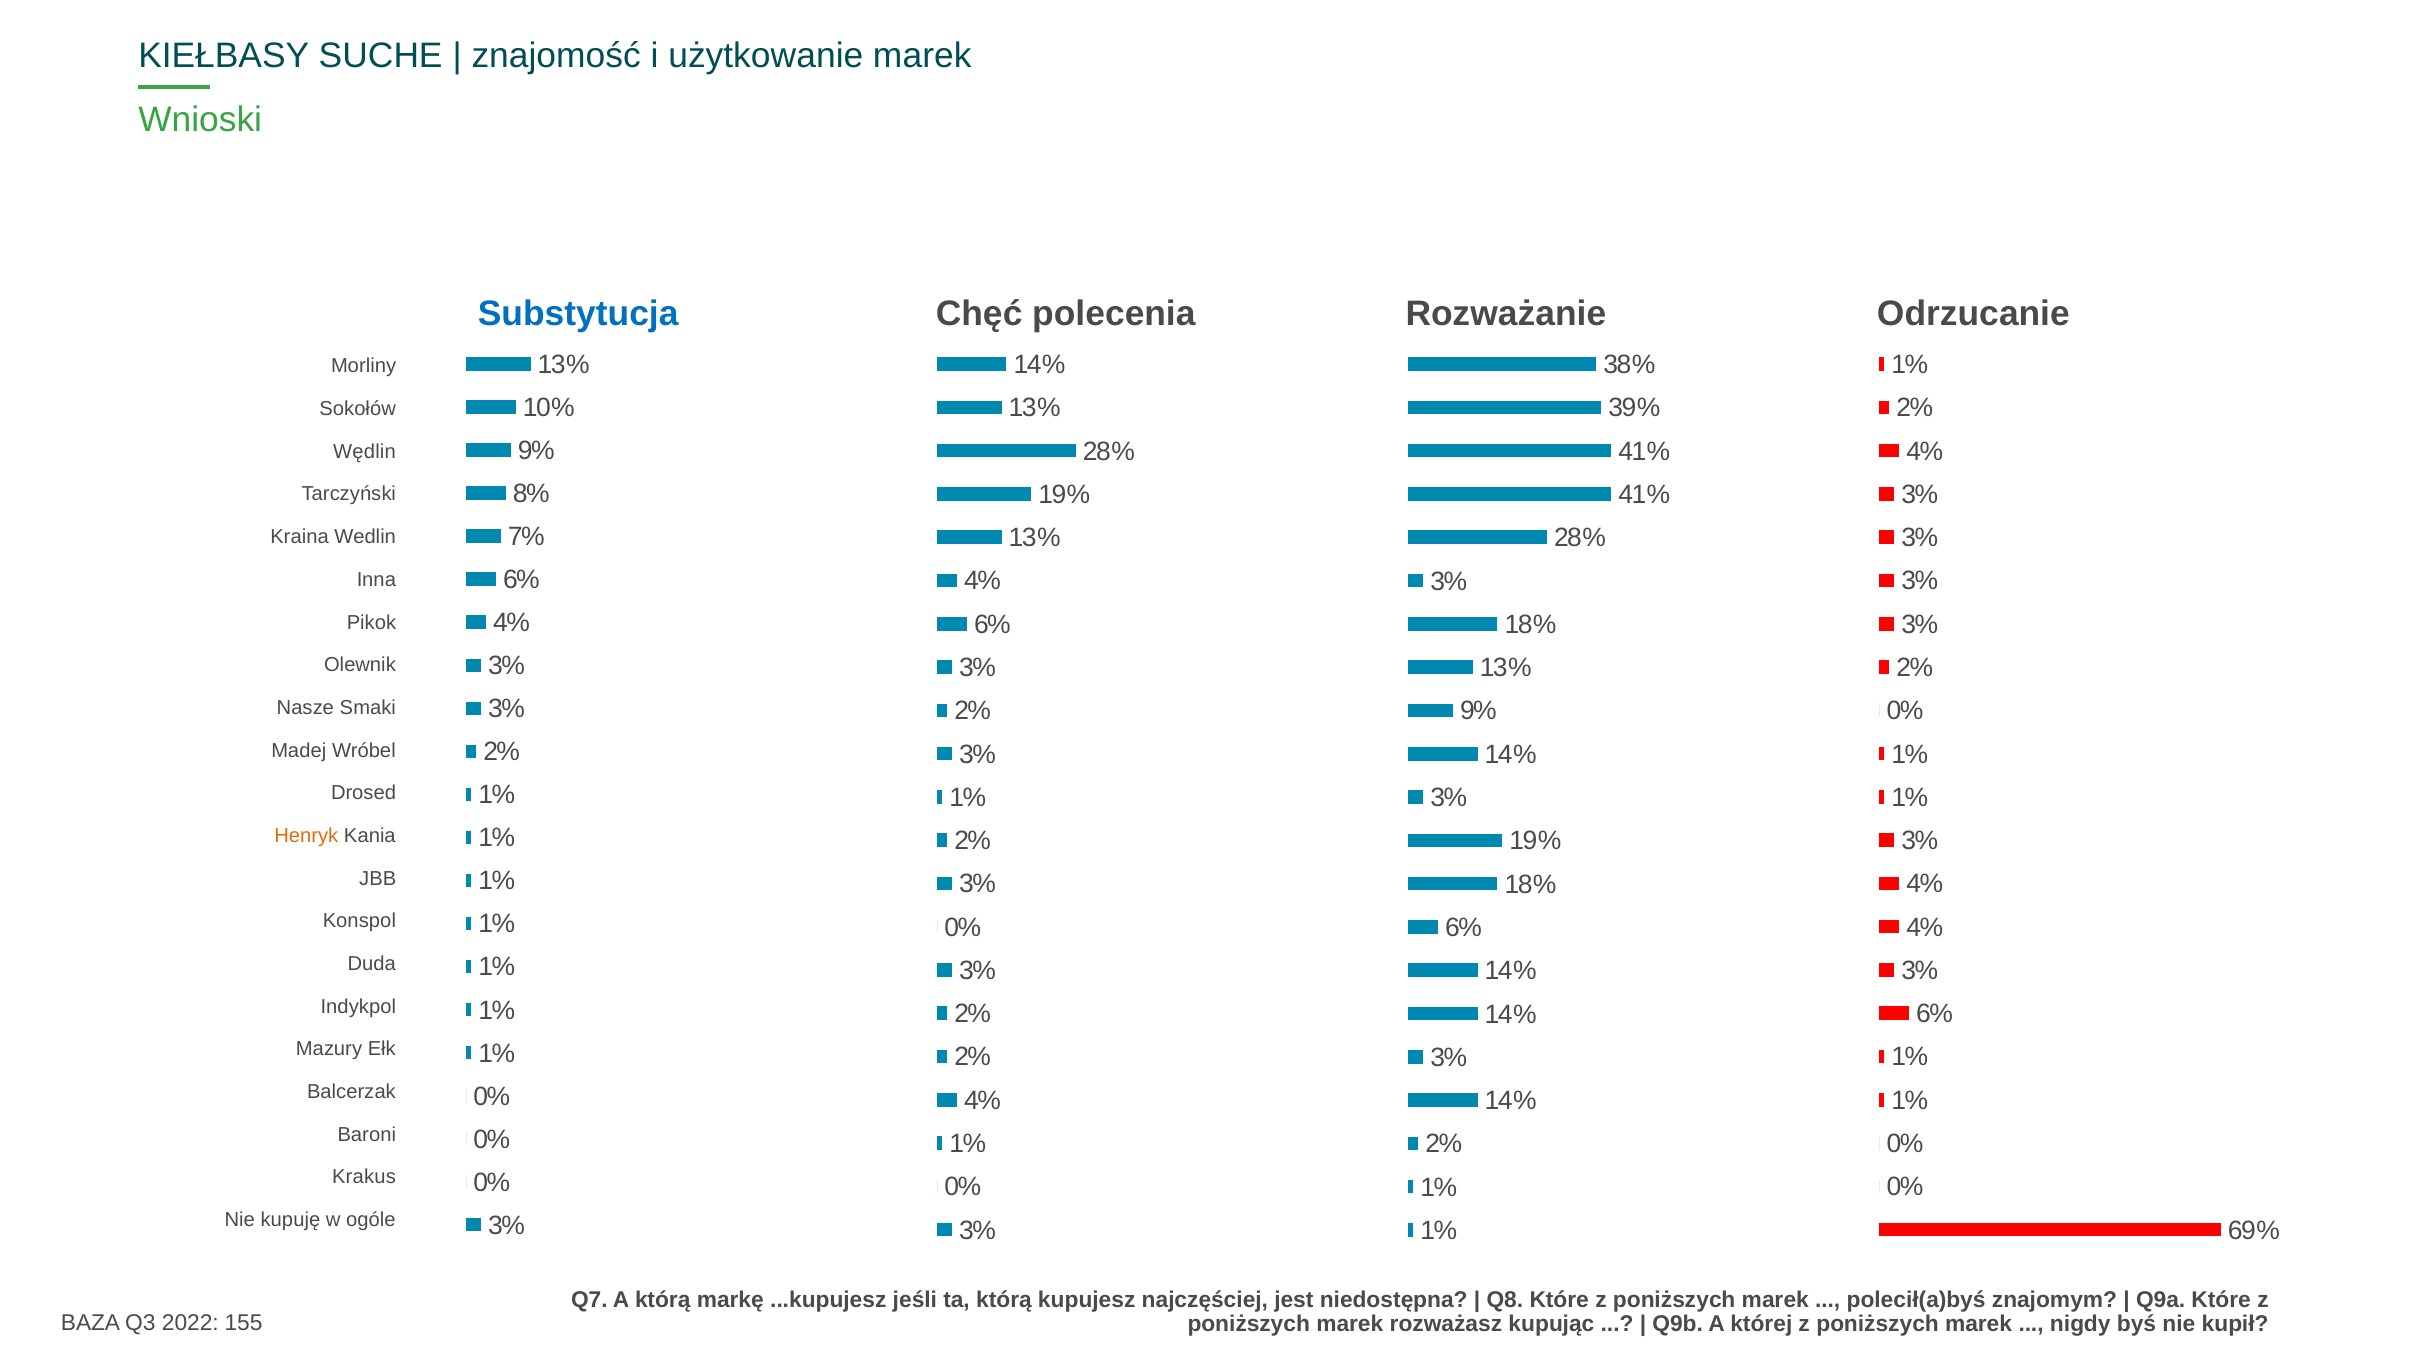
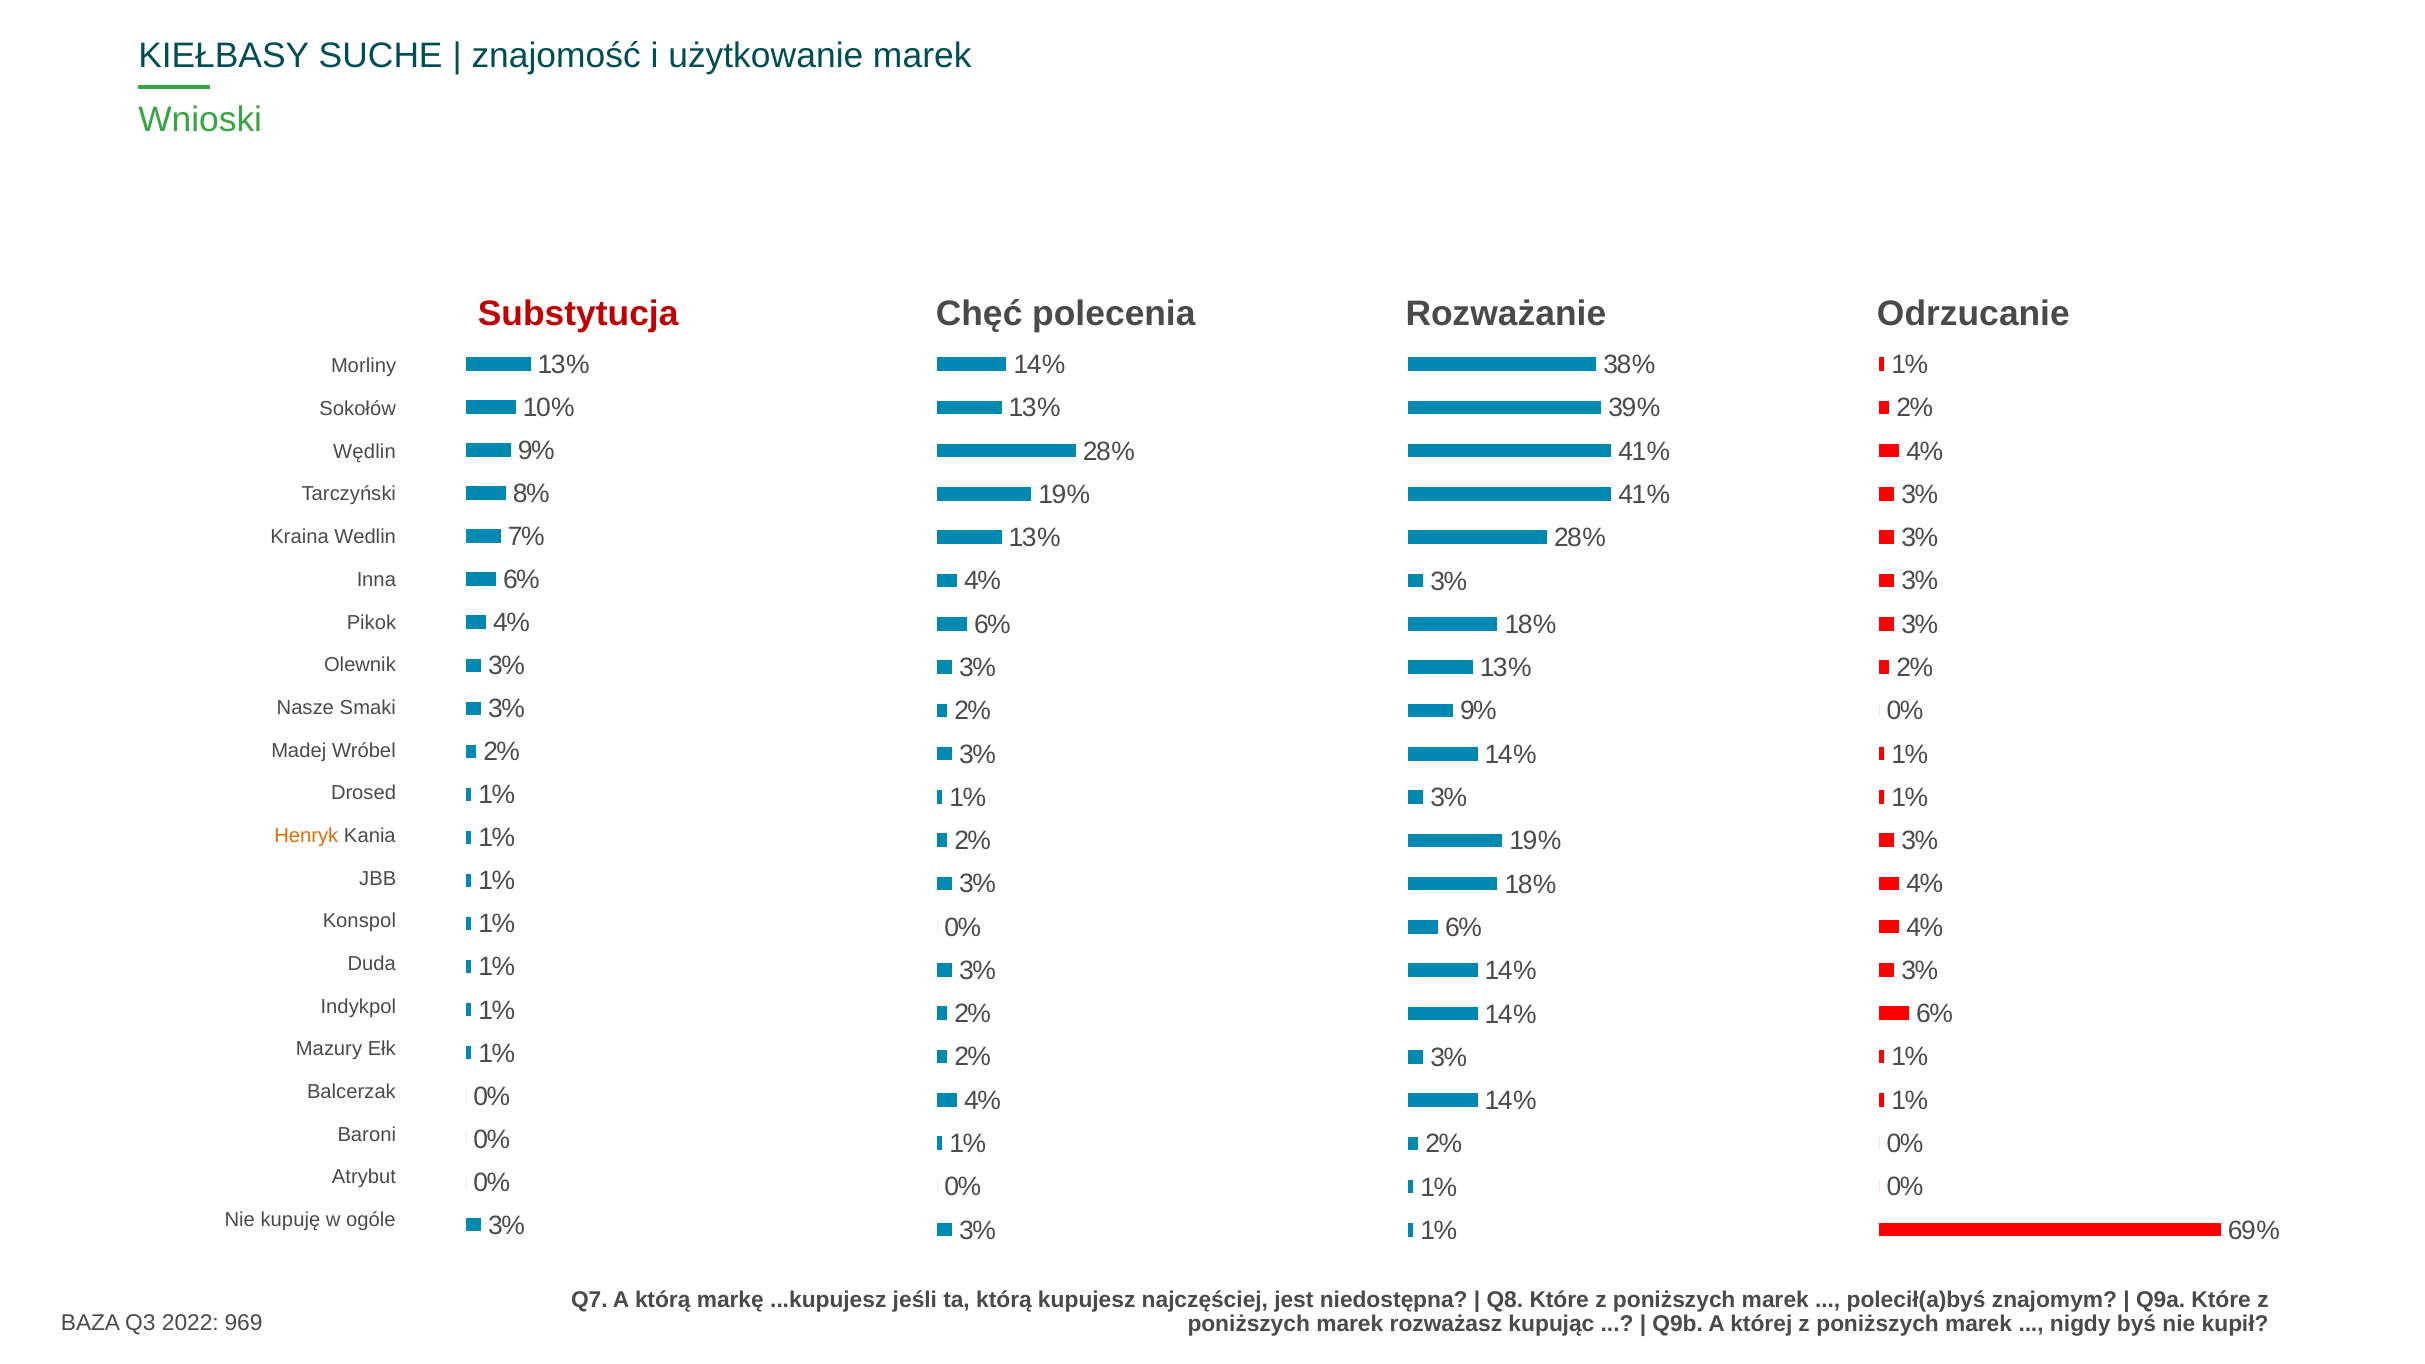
Substytucja colour: blue -> red
Krakus: Krakus -> Atrybut
155: 155 -> 969
